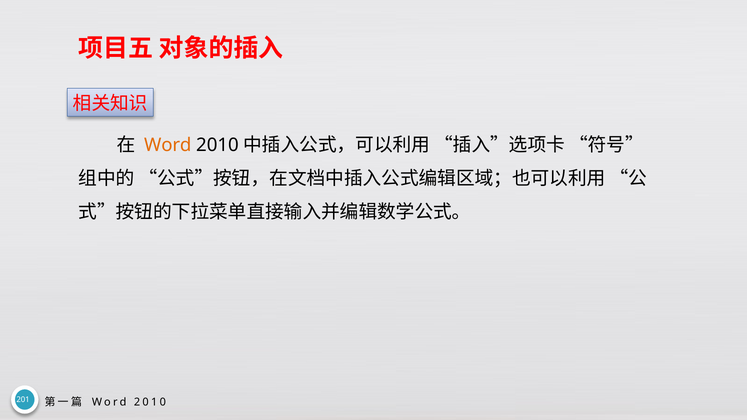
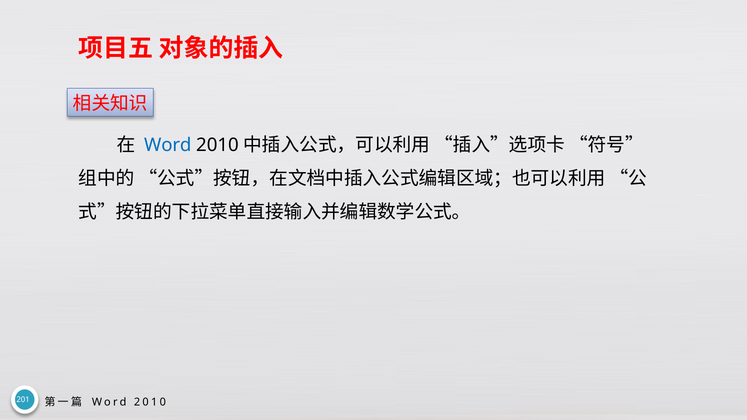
Word at (168, 145) colour: orange -> blue
